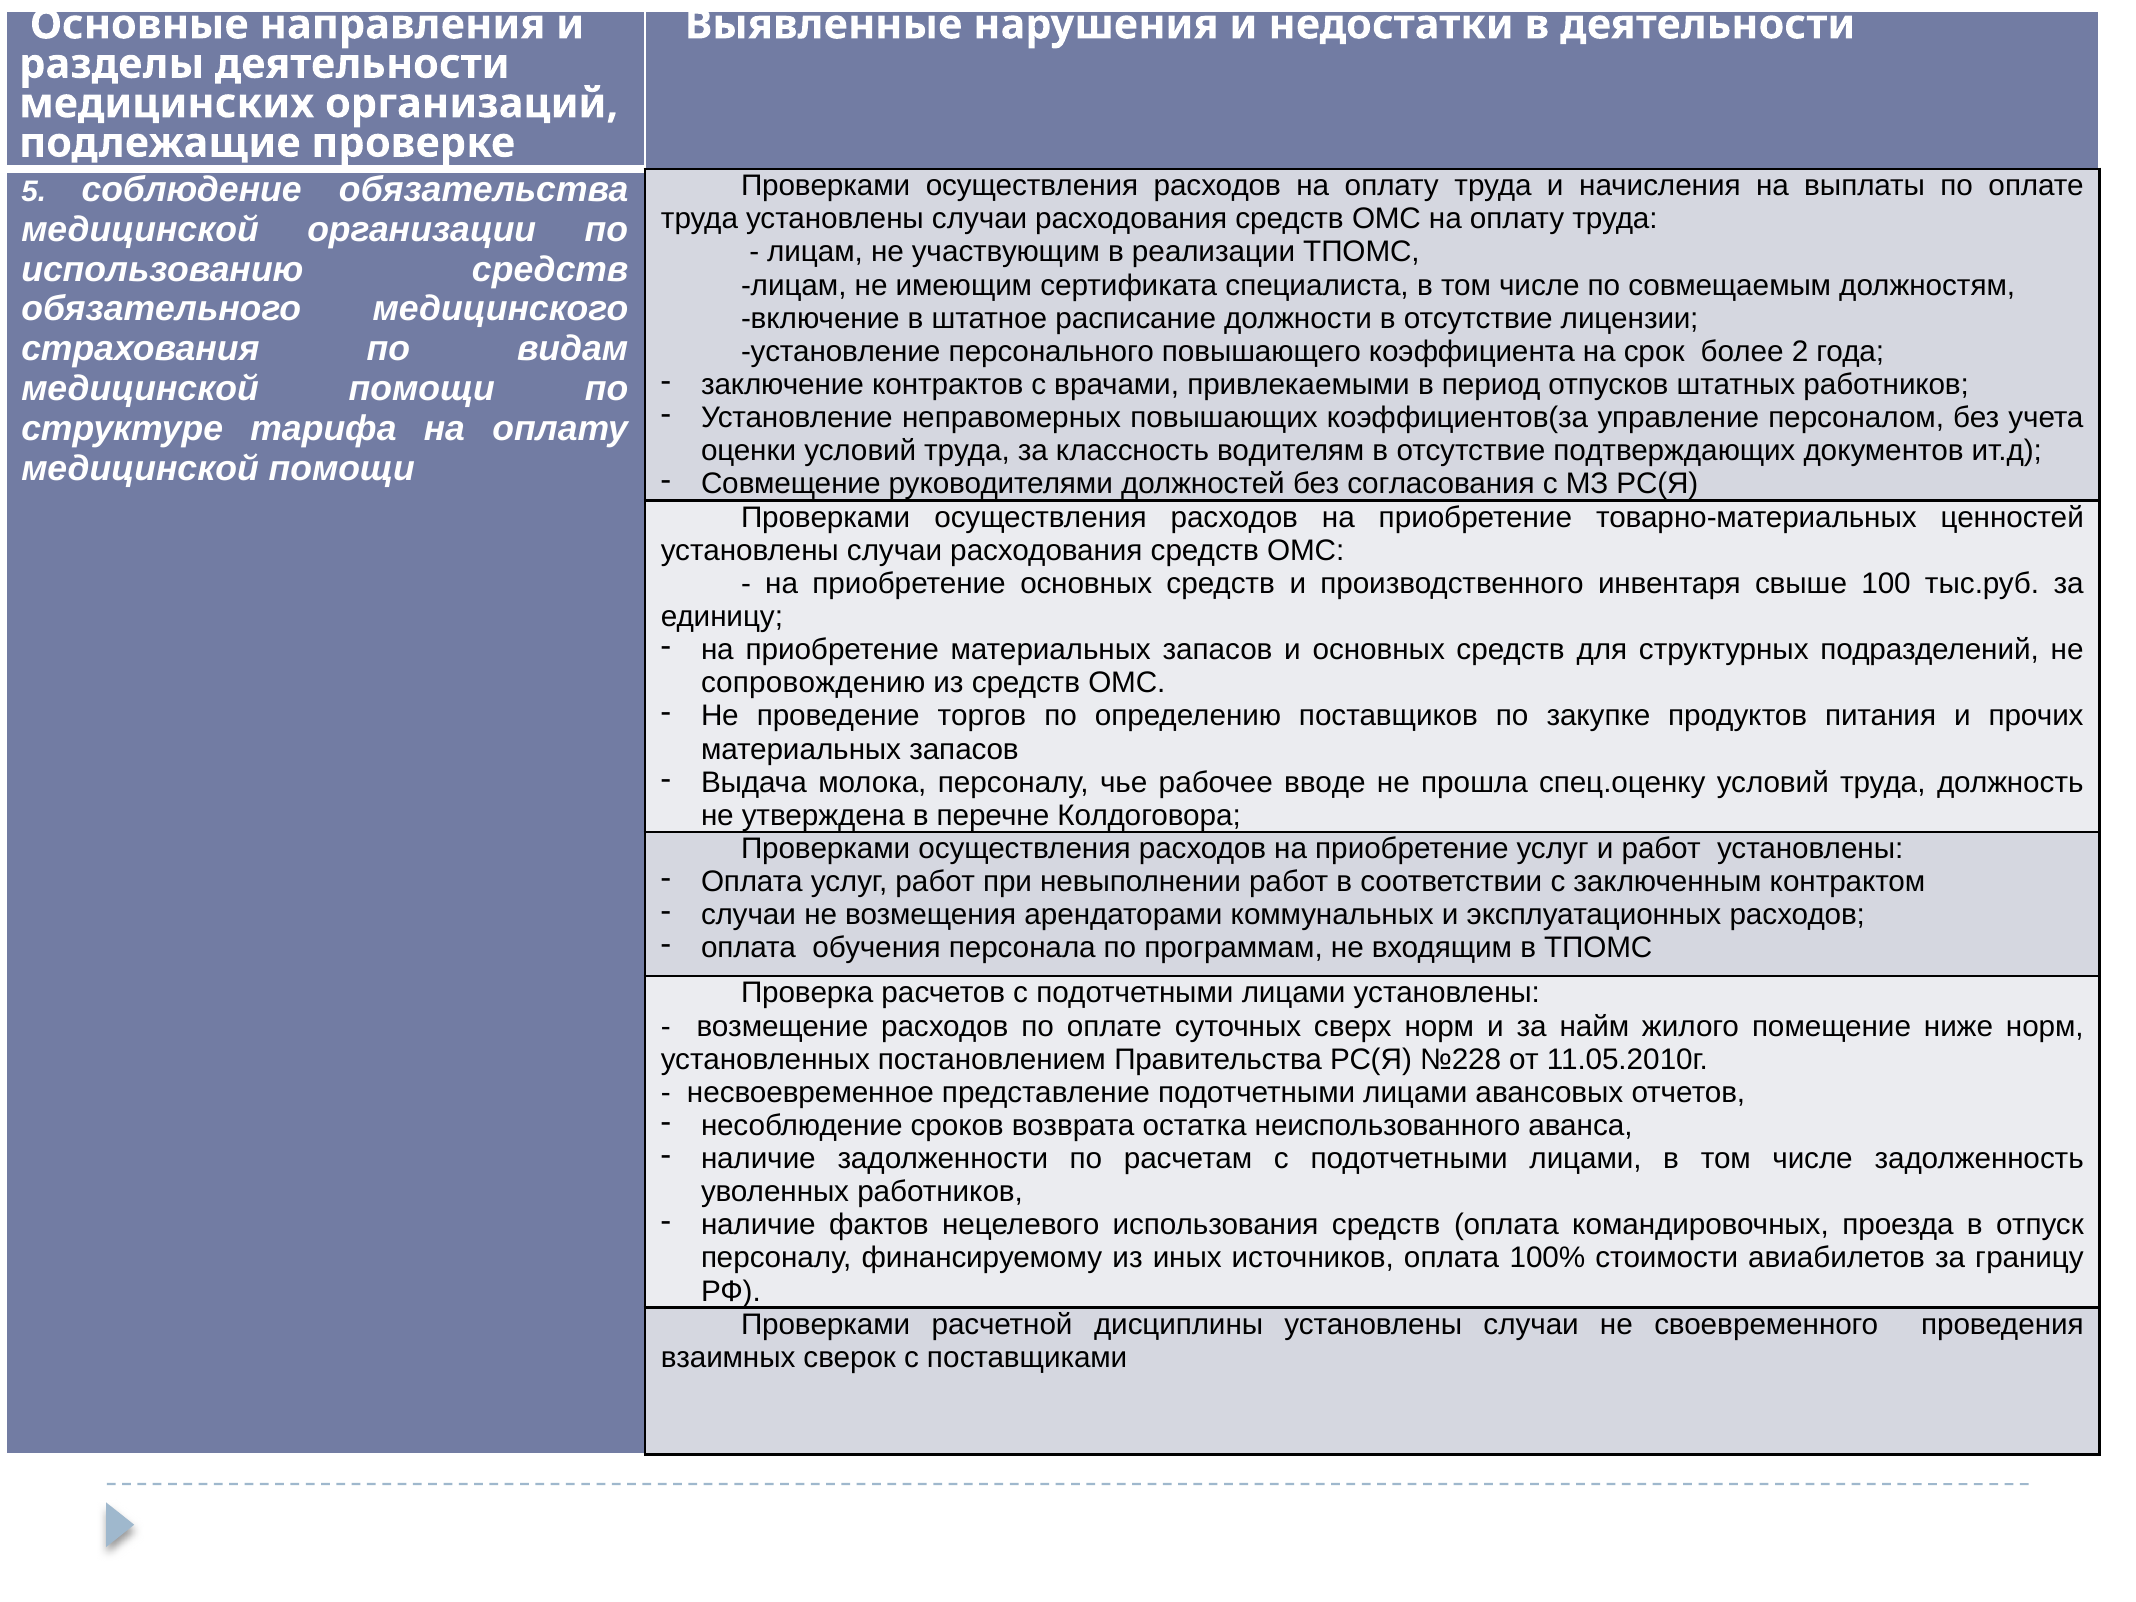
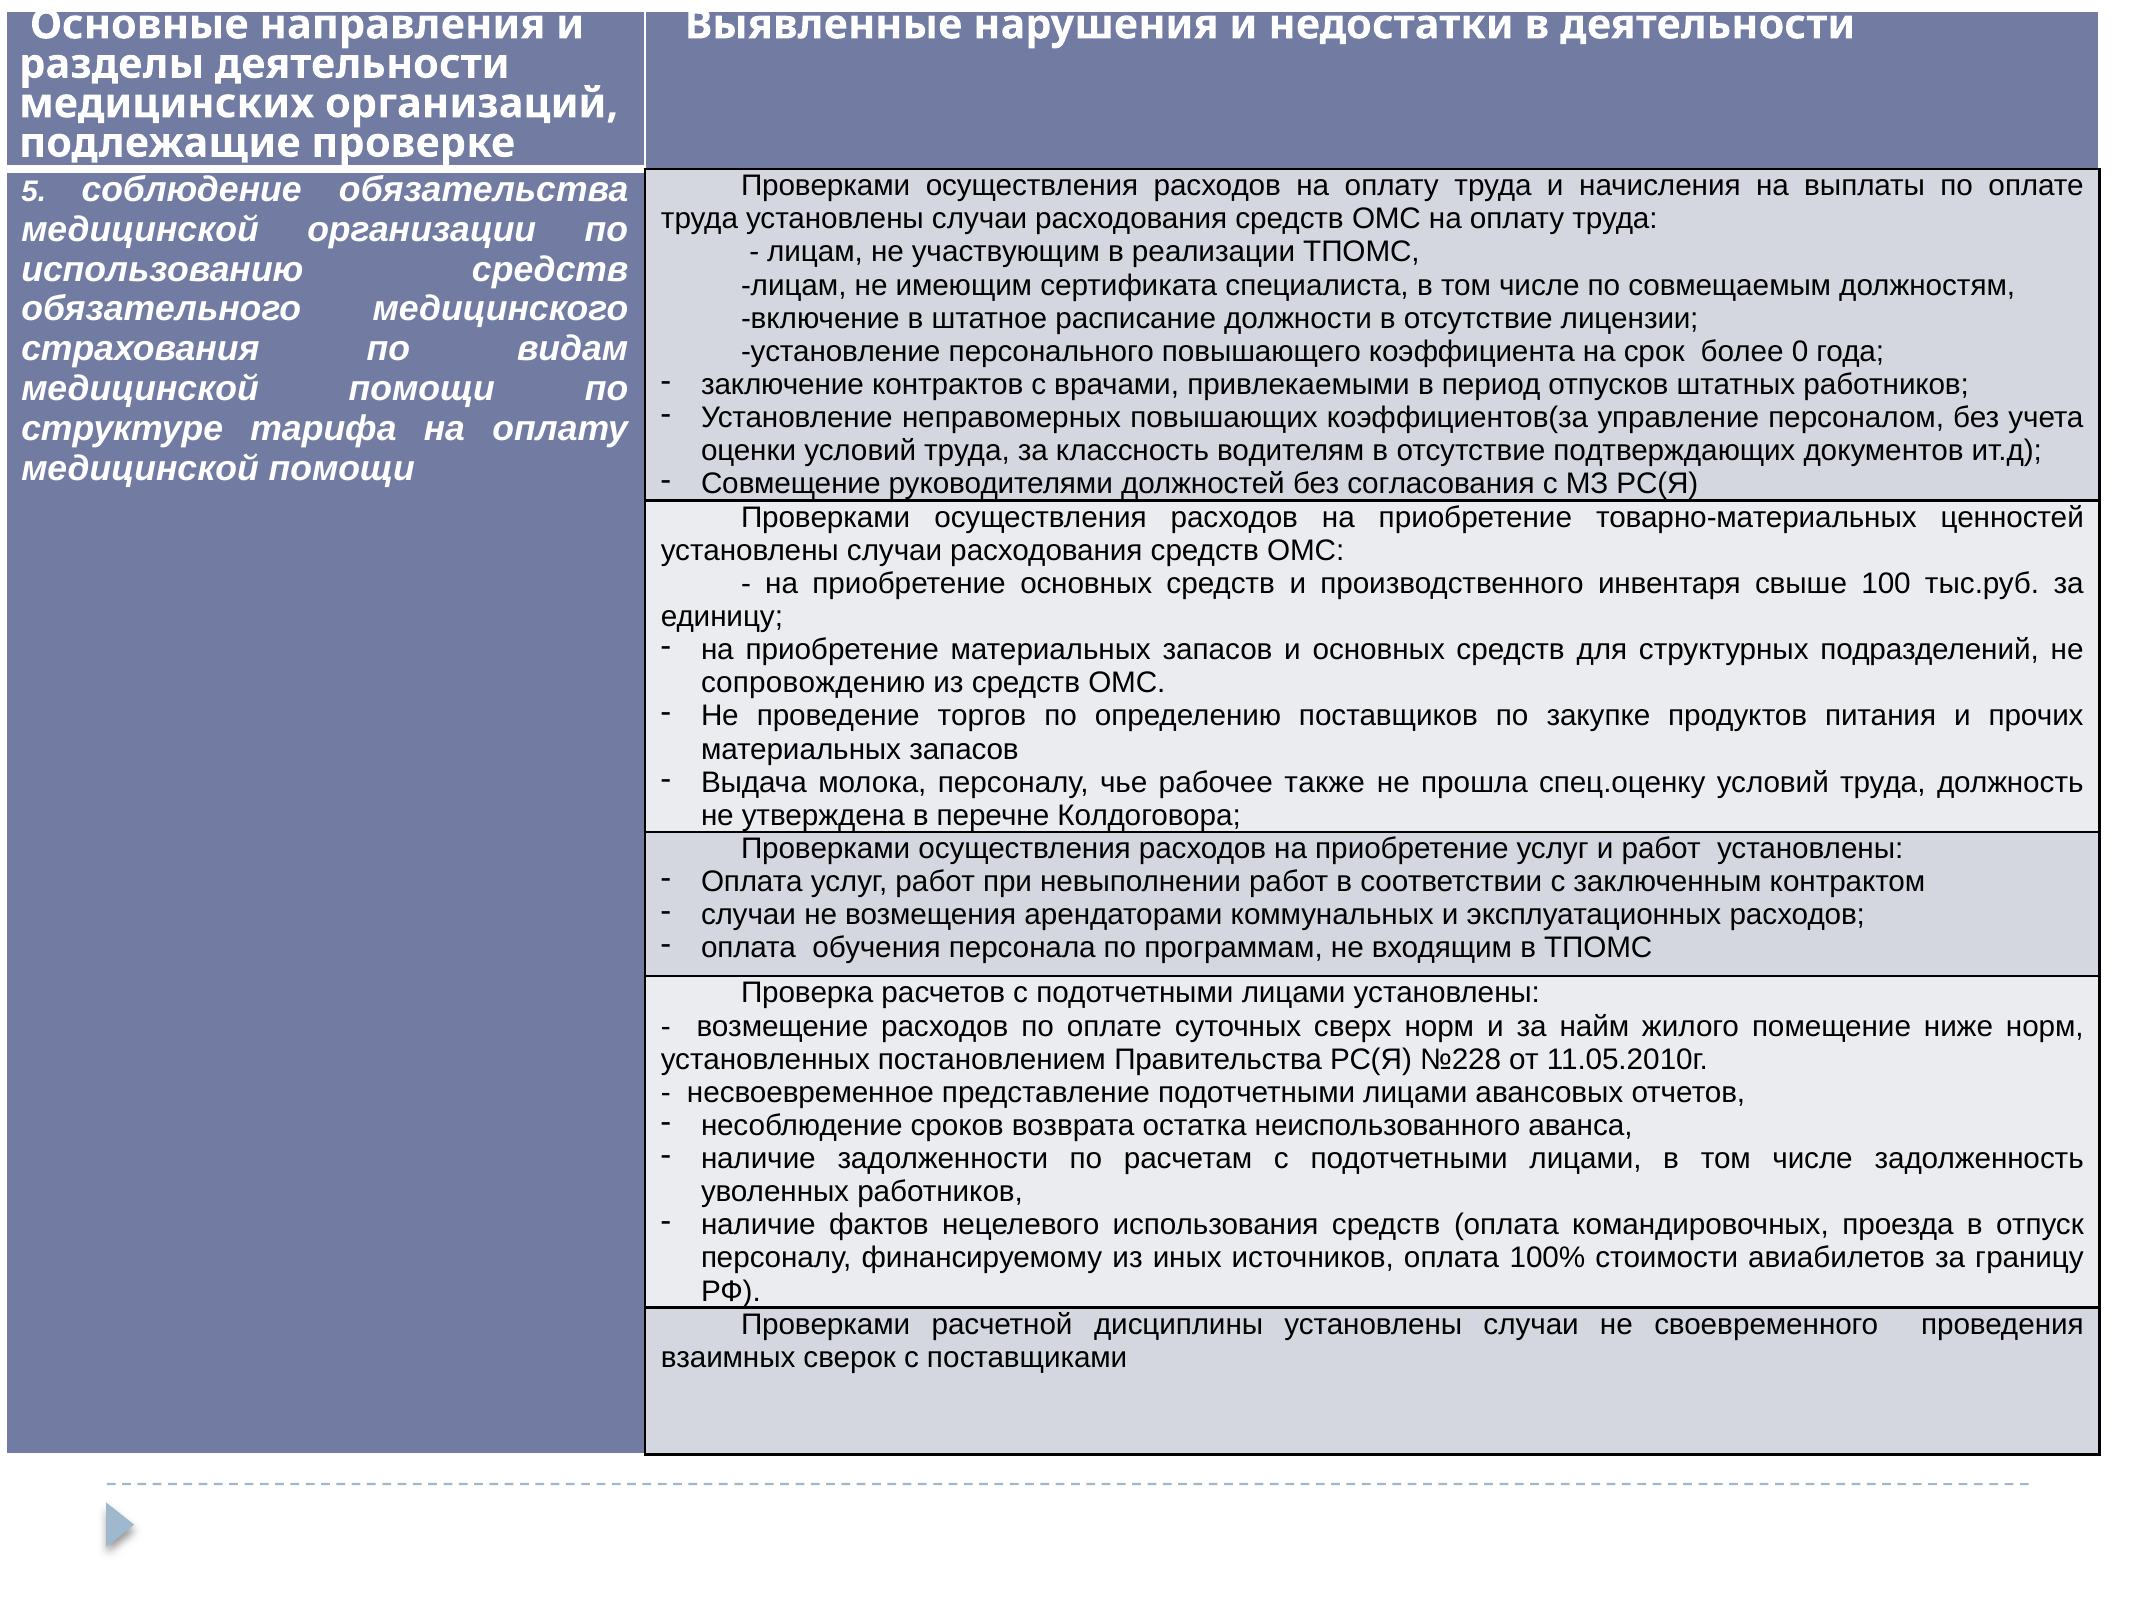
2: 2 -> 0
вводе: вводе -> также
